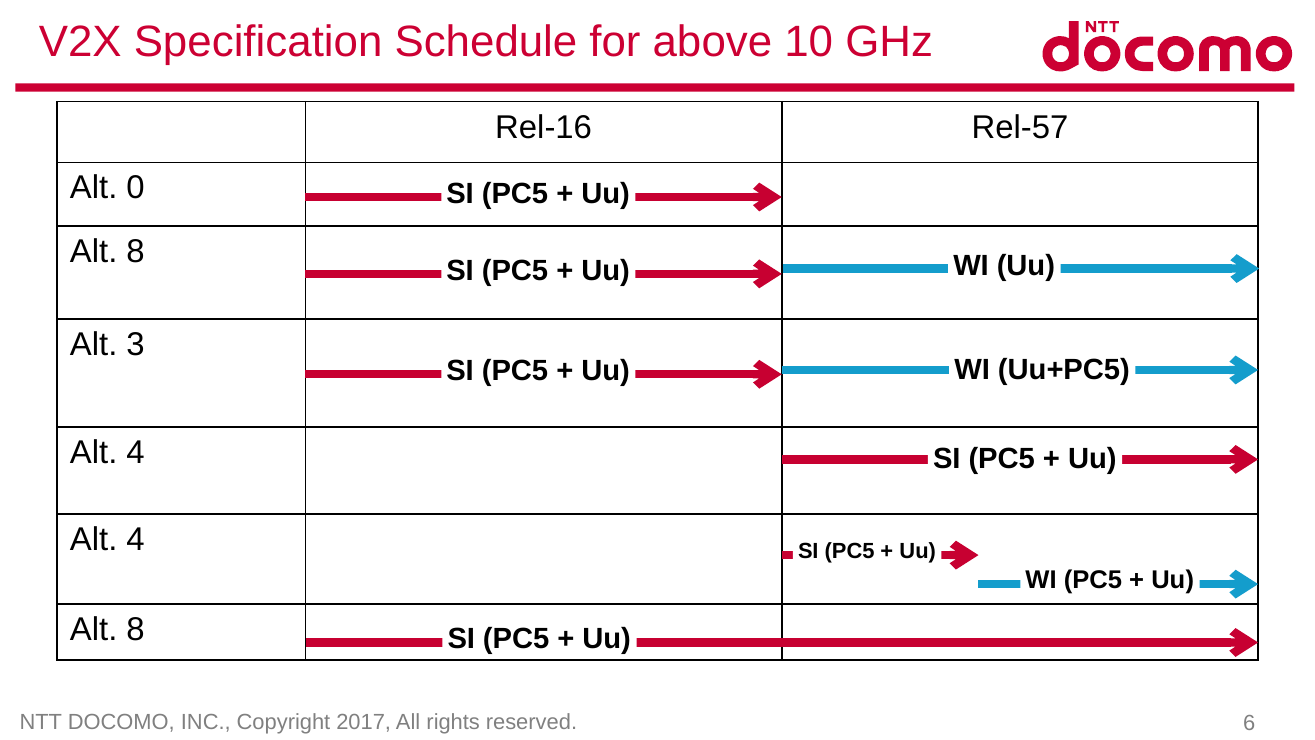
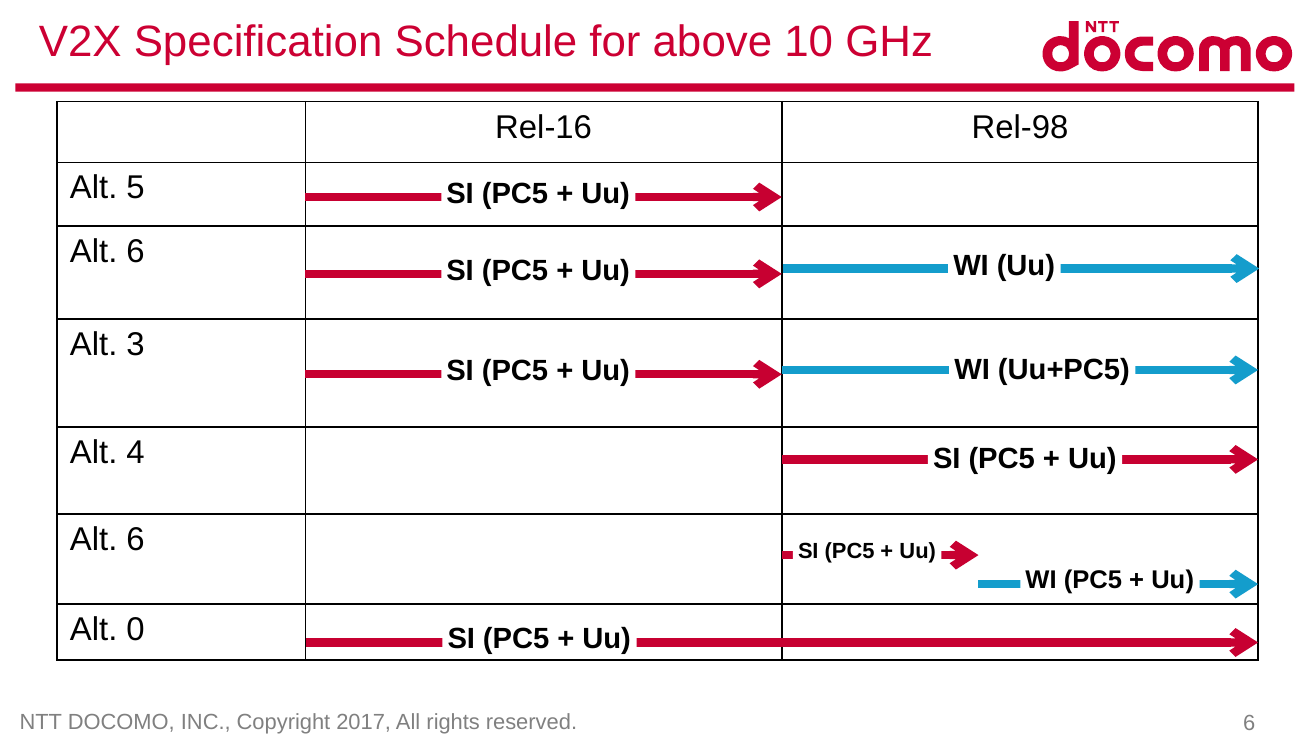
Rel-57: Rel-57 -> Rel-98
0: 0 -> 5
8 at (136, 251): 8 -> 6
4 at (136, 539): 4 -> 6
8 at (136, 629): 8 -> 0
